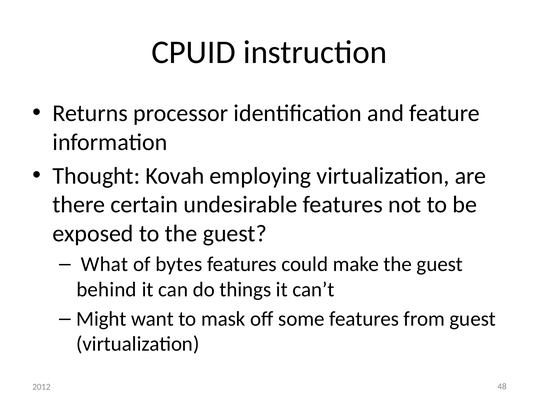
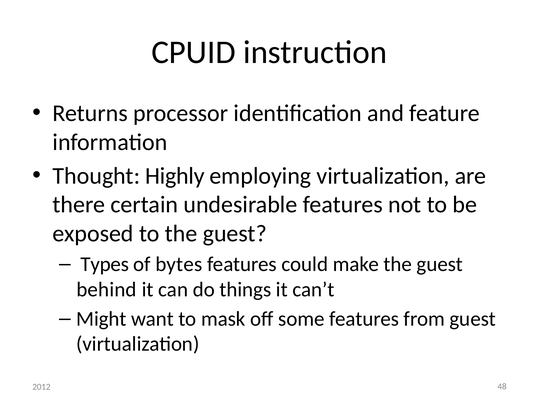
Kovah: Kovah -> Highly
What: What -> Types
